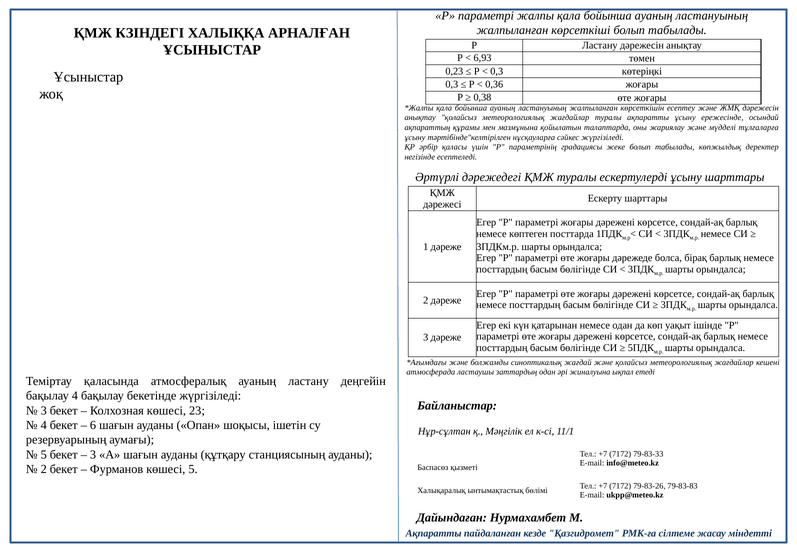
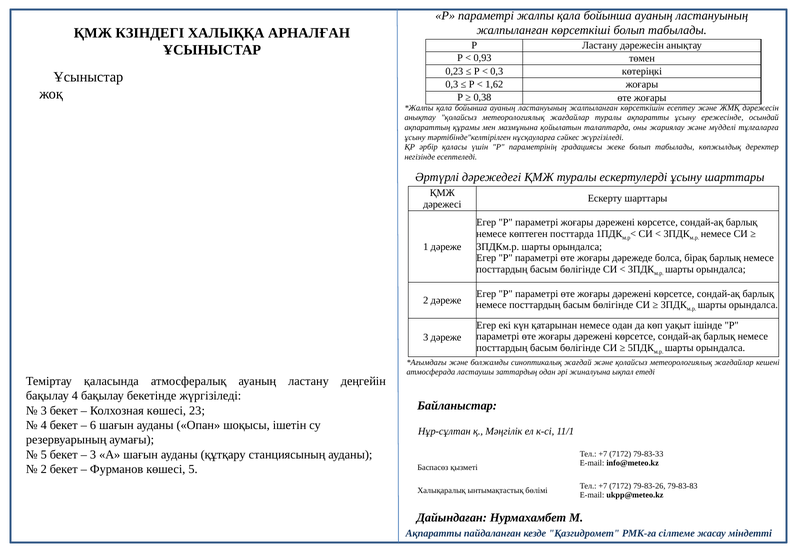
6,93: 6,93 -> 0,93
0,36: 0,36 -> 1,62
